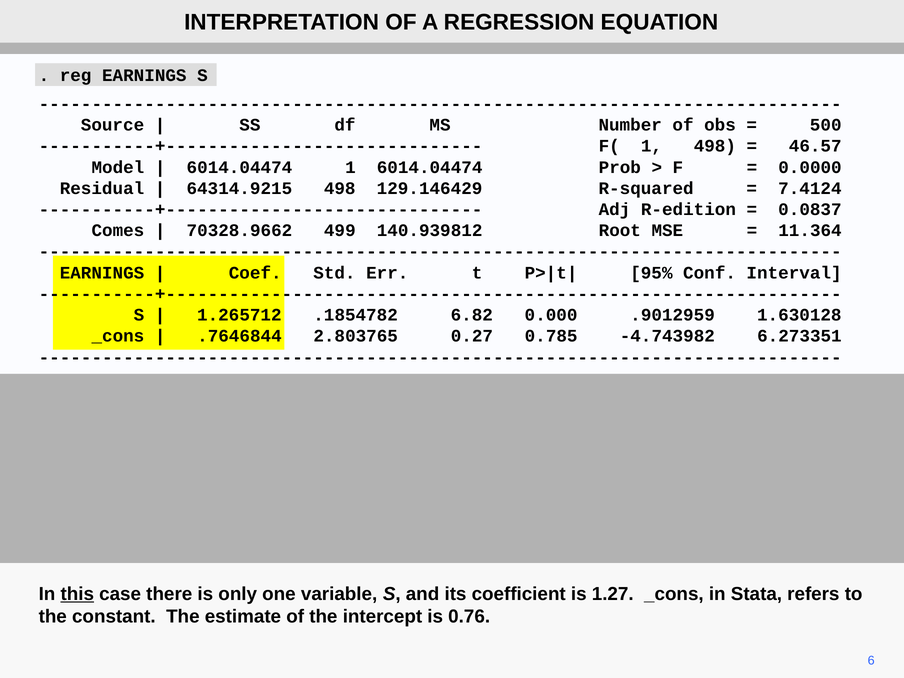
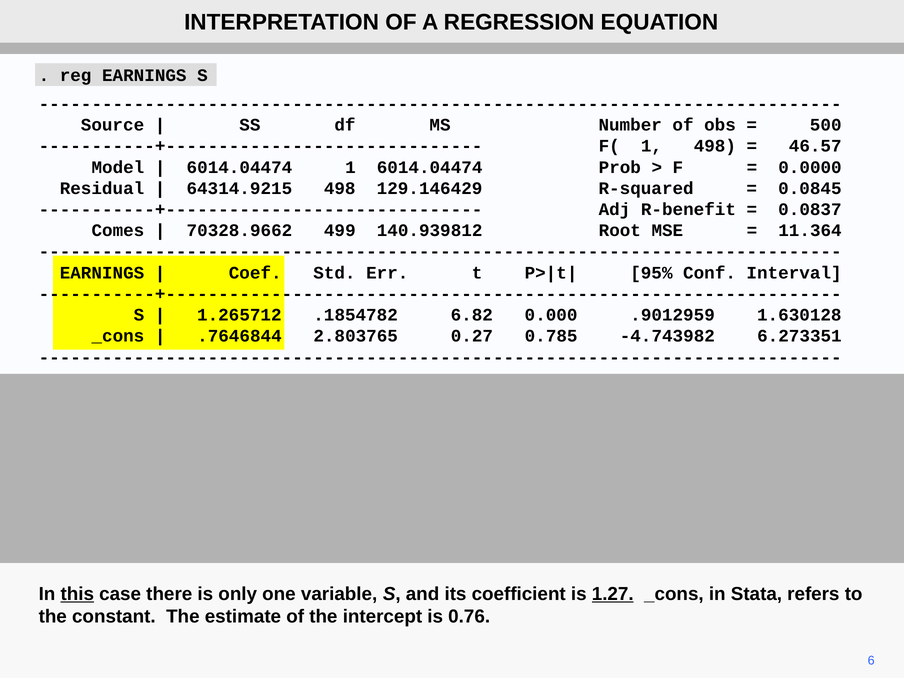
7.4124: 7.4124 -> 0.0845
R-edition: R-edition -> R-benefit
1.27 underline: none -> present
